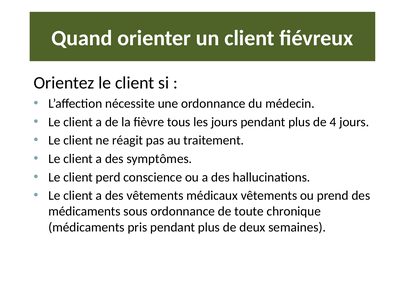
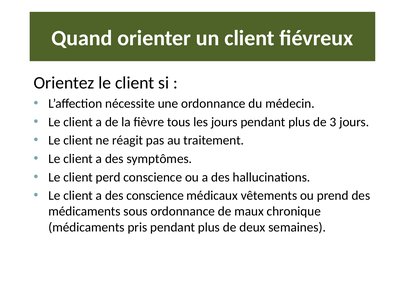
4: 4 -> 3
des vêtements: vêtements -> conscience
toute: toute -> maux
